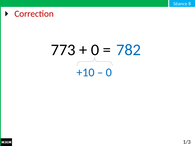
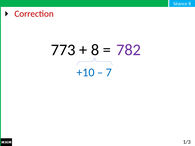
0 at (95, 50): 0 -> 8
782 colour: blue -> purple
0 at (109, 73): 0 -> 7
